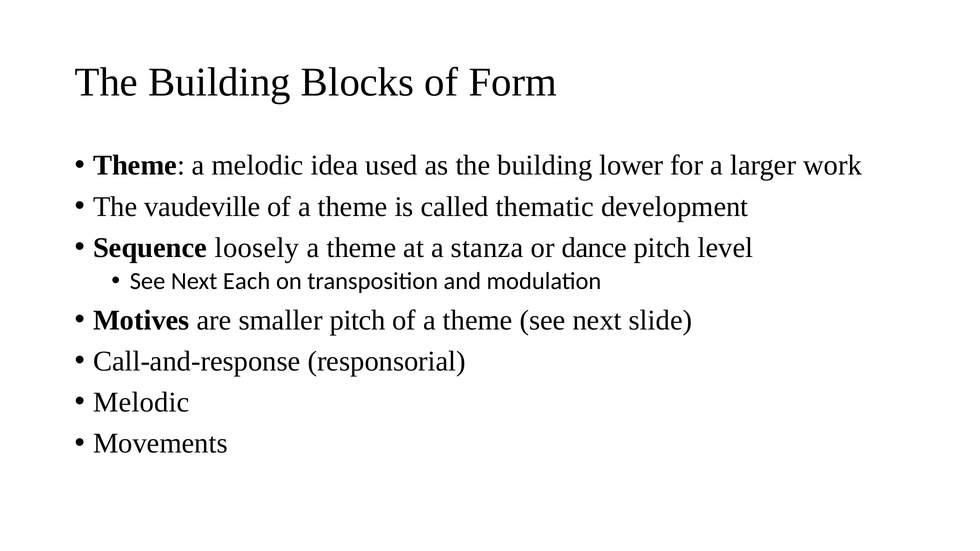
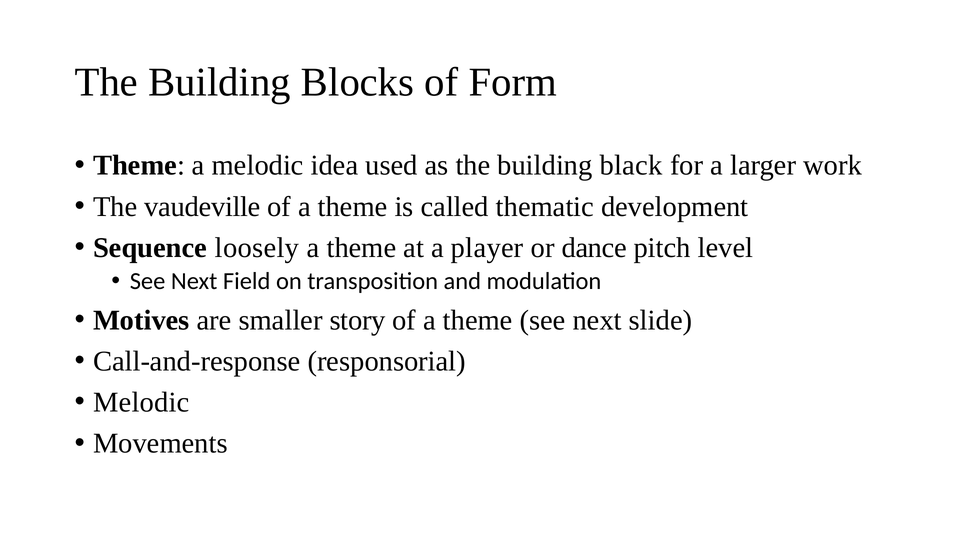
lower: lower -> black
stanza: stanza -> player
Each: Each -> Field
smaller pitch: pitch -> story
